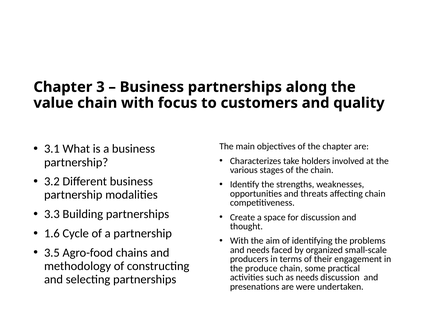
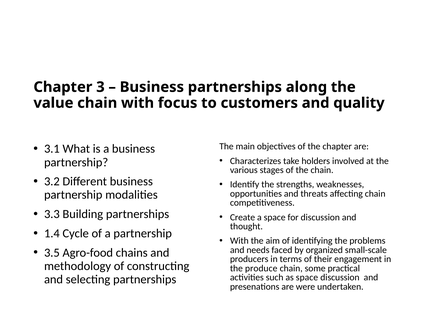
1.6: 1.6 -> 1.4
as needs: needs -> space
